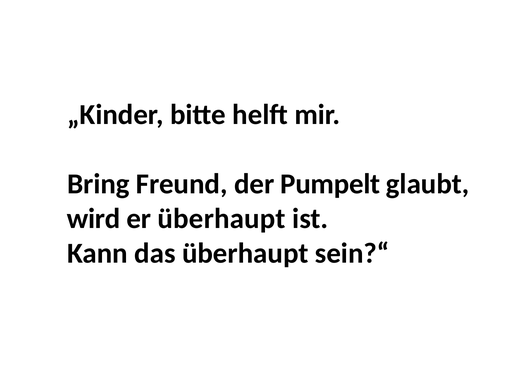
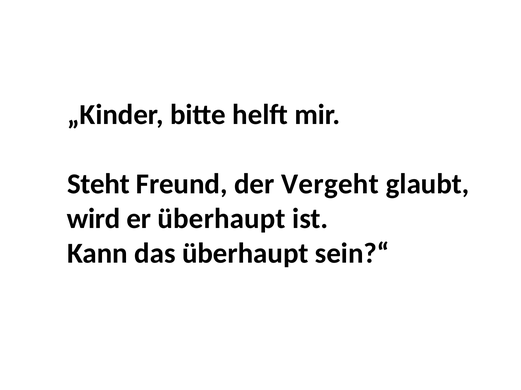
Bring: Bring -> Steht
Pumpelt: Pumpelt -> Vergeht
